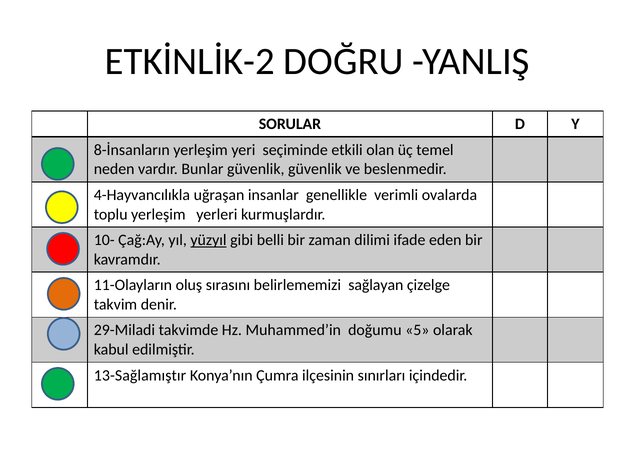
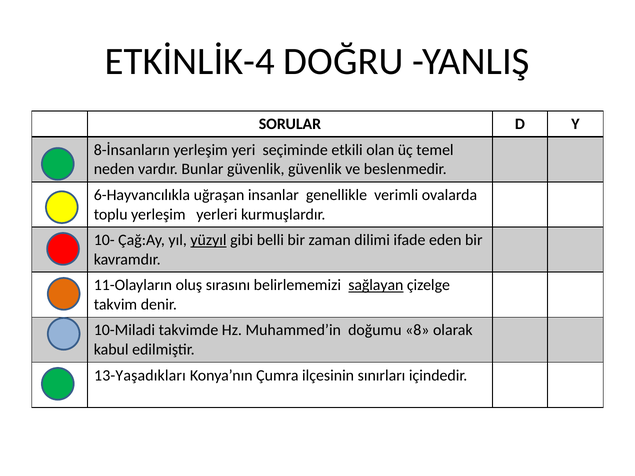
ETKİNLİK-2: ETKİNLİK-2 -> ETKİNLİK-4
4-Hayvancılıkla: 4-Hayvancılıkla -> 6-Hayvancılıkla
sağlayan underline: none -> present
29-Miladi: 29-Miladi -> 10-Miladi
5: 5 -> 8
13-Sağlamıştır: 13-Sağlamıştır -> 13-Yaşadıkları
